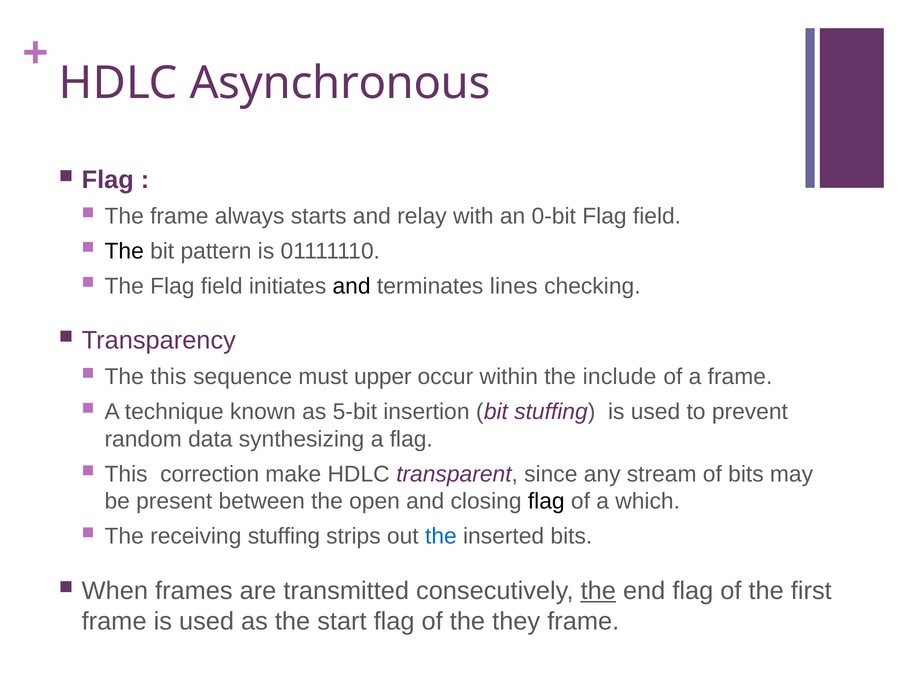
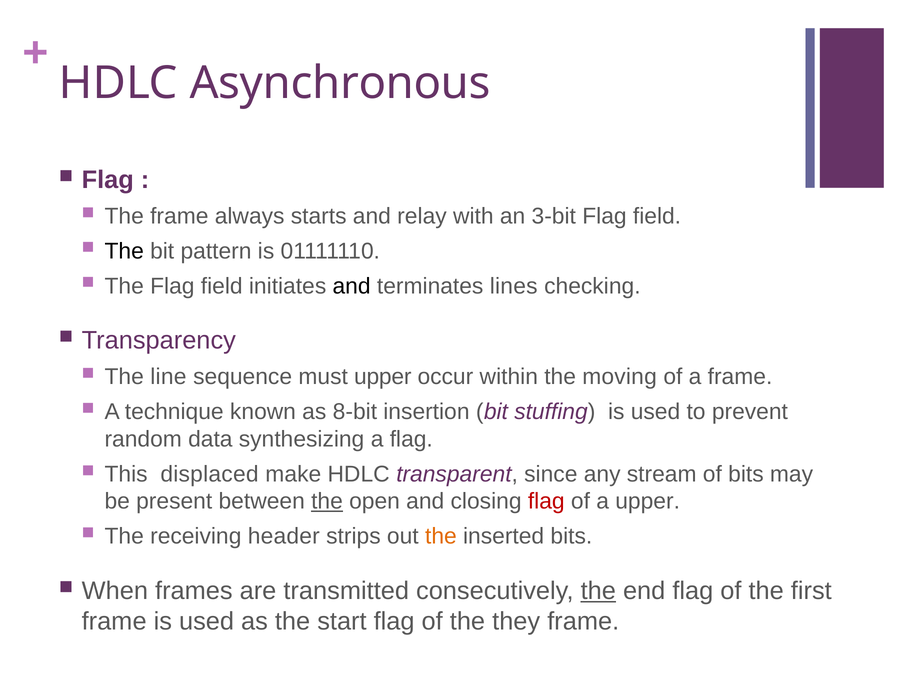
0-bit: 0-bit -> 3-bit
The this: this -> line
include: include -> moving
5-bit: 5-bit -> 8-bit
correction: correction -> displaced
the at (327, 502) underline: none -> present
flag at (546, 502) colour: black -> red
a which: which -> upper
receiving stuffing: stuffing -> header
the at (441, 537) colour: blue -> orange
